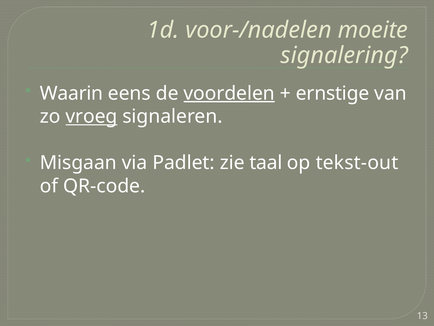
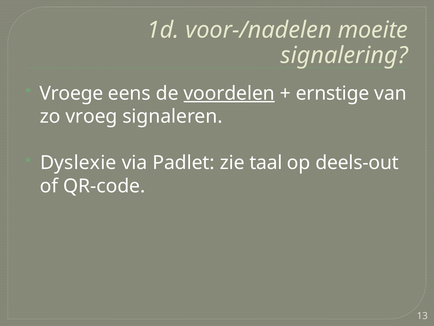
Waarin: Waarin -> Vroege
vroeg underline: present -> none
Misgaan: Misgaan -> Dyslexie
tekst-out: tekst-out -> deels-out
